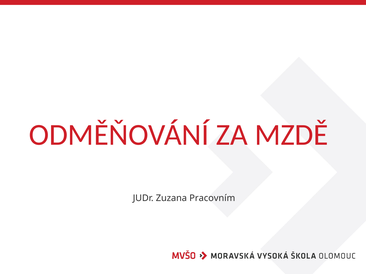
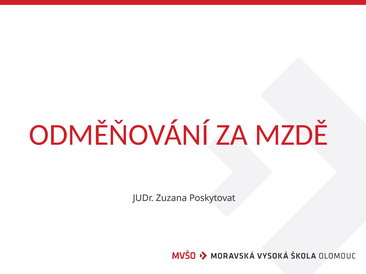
Pracovním: Pracovním -> Poskytovat
